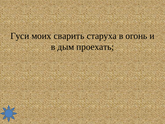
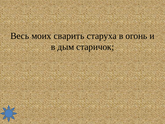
Гуси: Гуси -> Весь
проехать: проехать -> старичок
